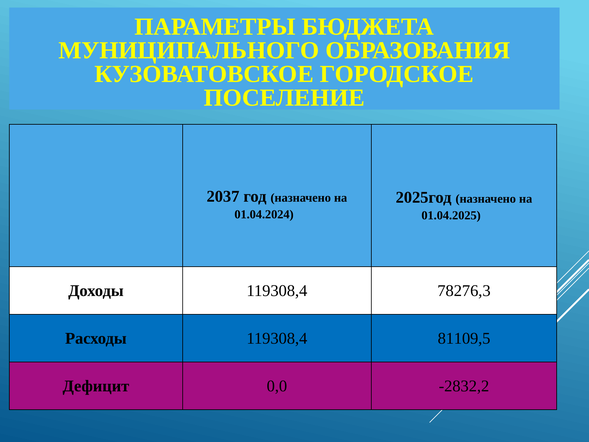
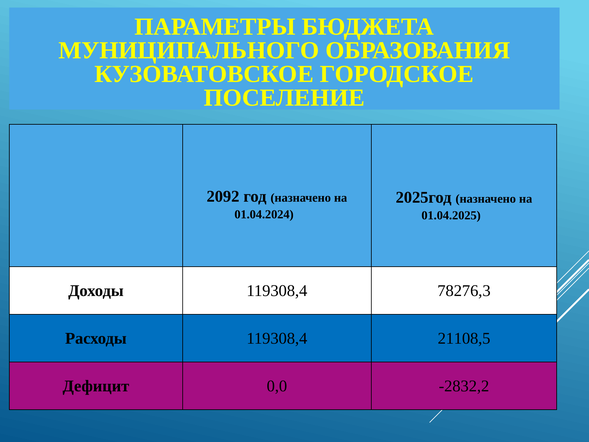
2037: 2037 -> 2092
81109,5: 81109,5 -> 21108,5
